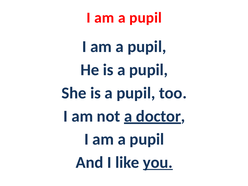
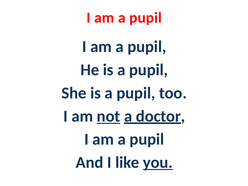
not underline: none -> present
